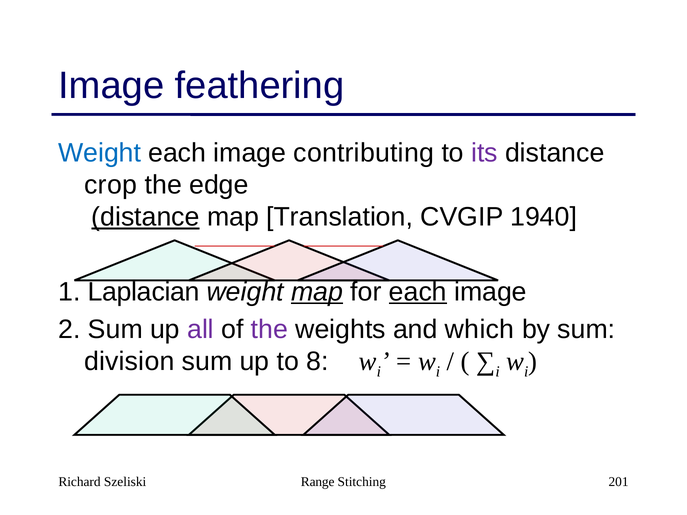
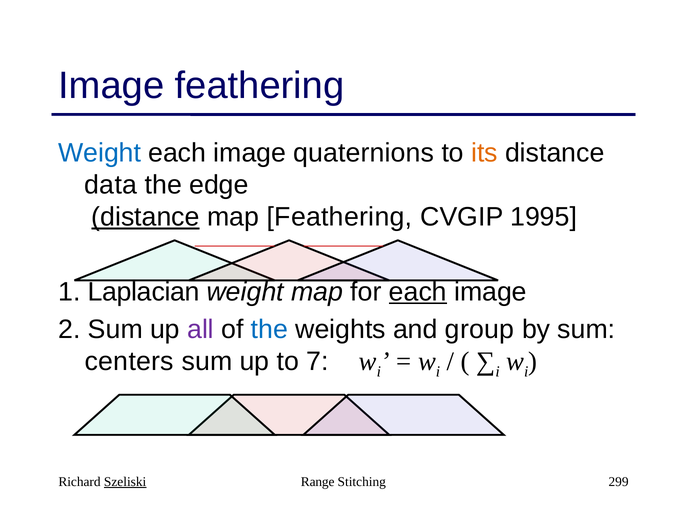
contributing: contributing -> quaternions
its colour: purple -> orange
crop: crop -> data
map Translation: Translation -> Feathering
1940: 1940 -> 1995
map at (317, 292) underline: present -> none
the at (269, 329) colour: purple -> blue
which: which -> group
division: division -> centers
8: 8 -> 7
Szeliski underline: none -> present
201: 201 -> 299
